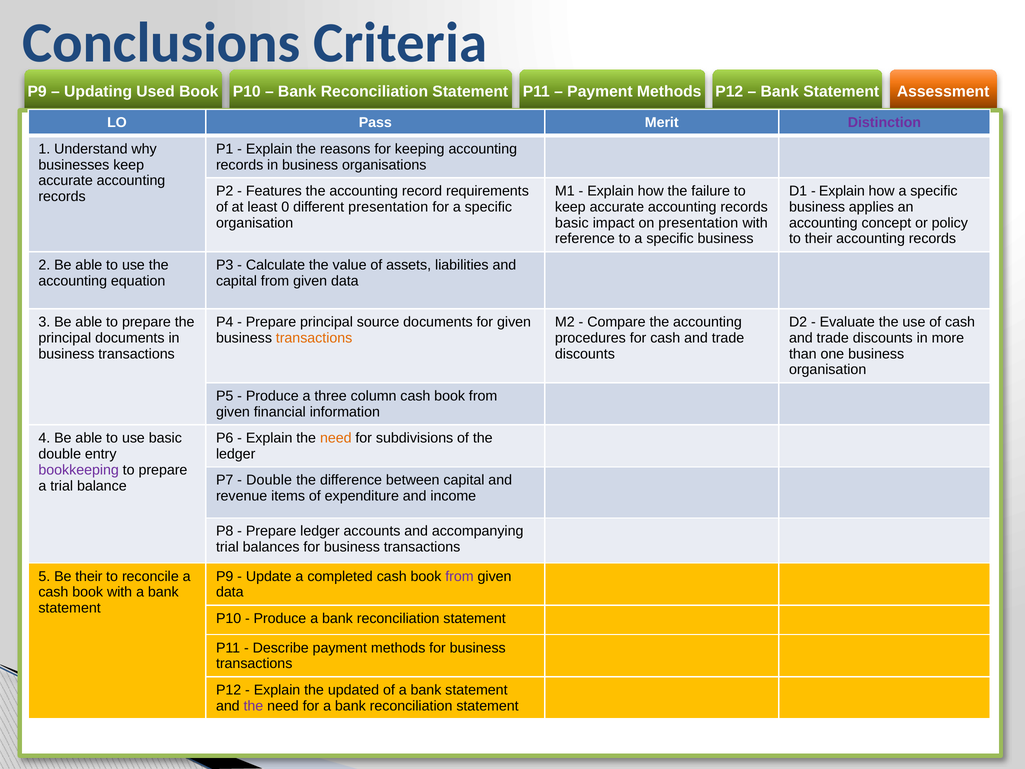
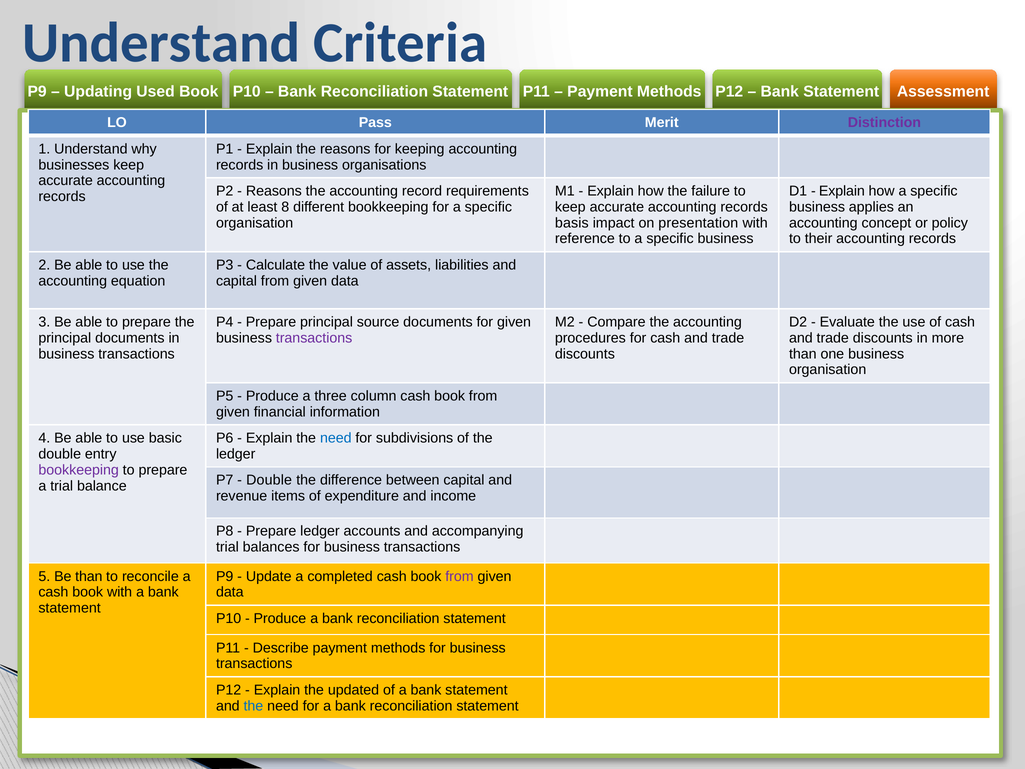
Conclusions at (161, 43): Conclusions -> Understand
Features at (274, 191): Features -> Reasons
0: 0 -> 8
different presentation: presentation -> bookkeeping
basic at (572, 223): basic -> basis
transactions at (314, 338) colour: orange -> purple
need at (336, 438) colour: orange -> blue
Be their: their -> than
the at (253, 706) colour: purple -> blue
